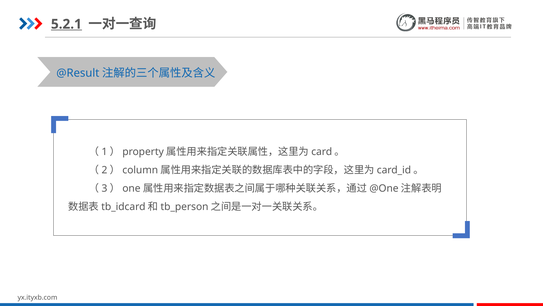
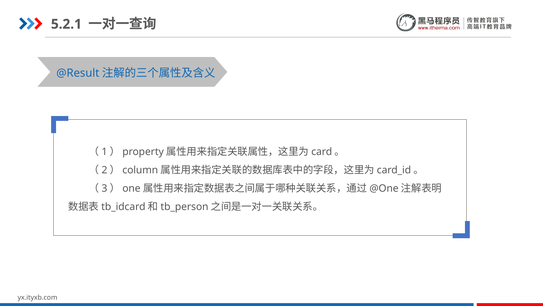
5.2.1 underline: present -> none
